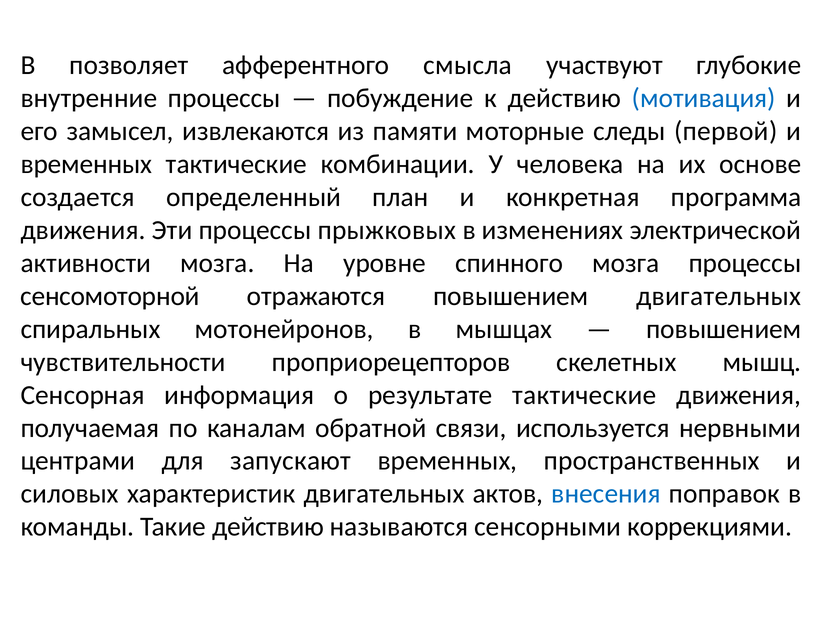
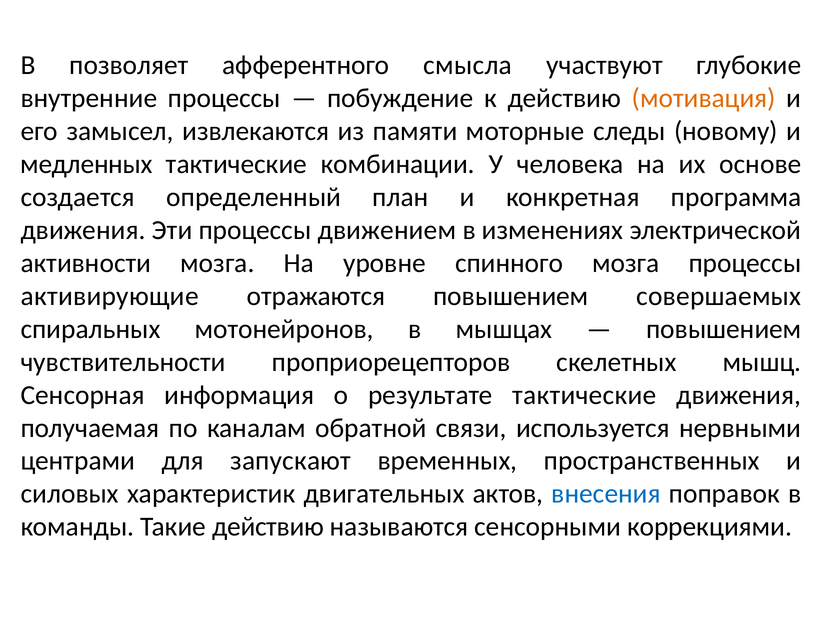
мотивация colour: blue -> orange
первой: первой -> новому
временных at (86, 164): временных -> медленных
прыжковых: прыжковых -> движением
сенсомоторной: сенсомоторной -> активирующие
повышением двигательных: двигательных -> совершаемых
